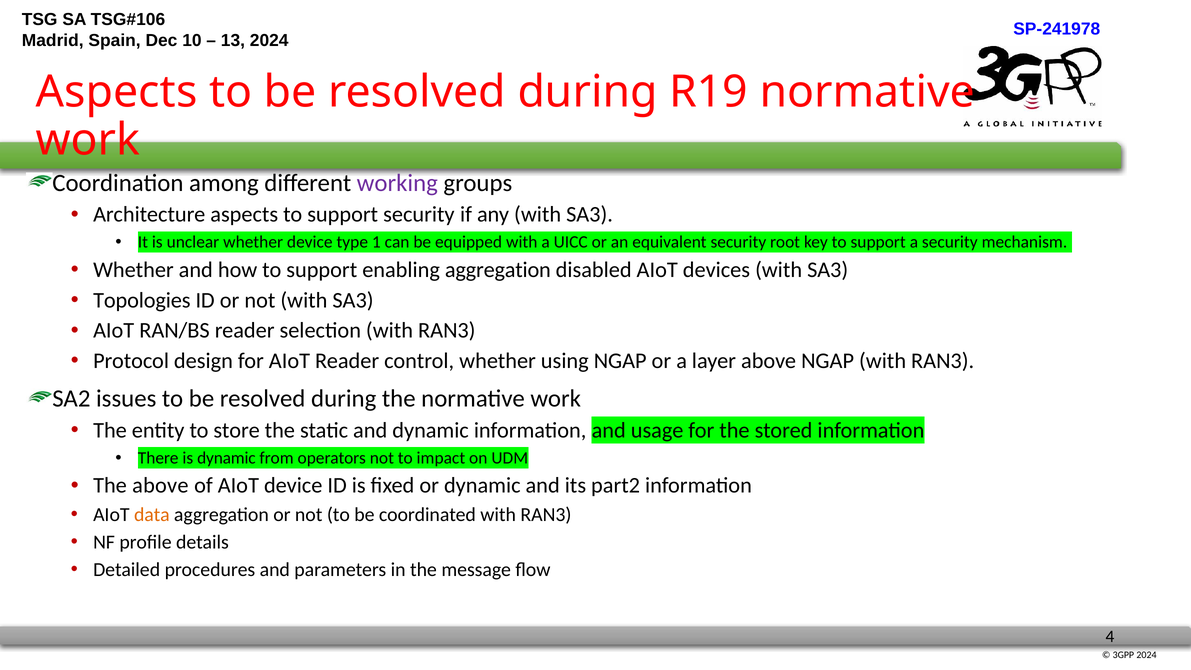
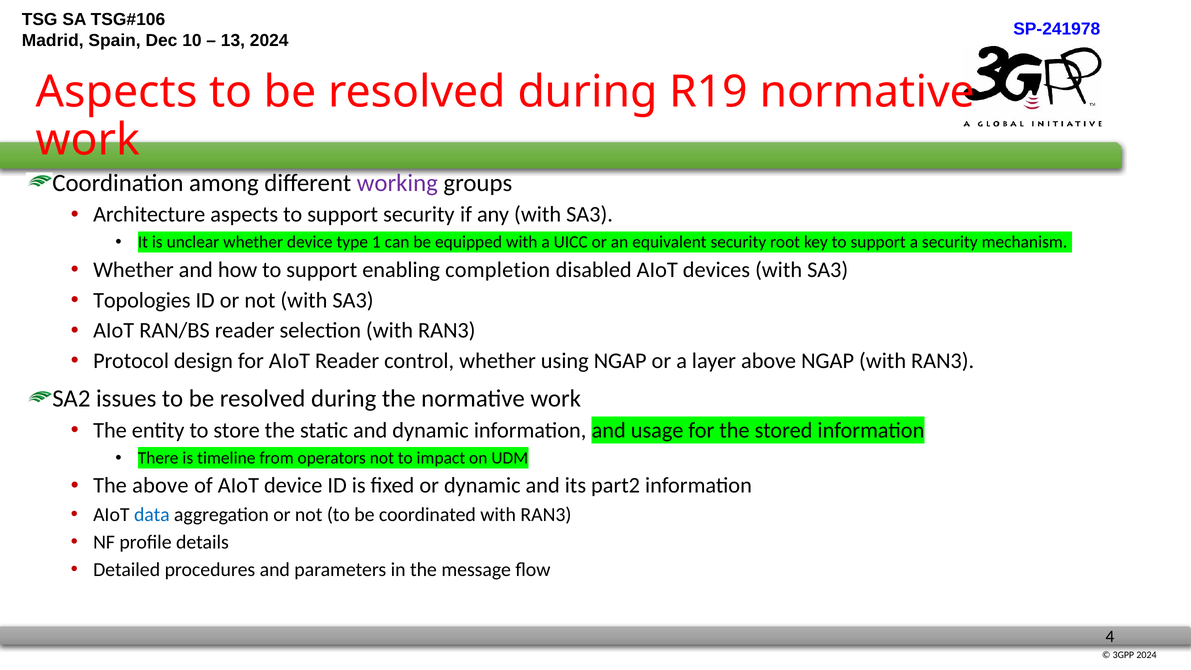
enabling aggregation: aggregation -> completion
is dynamic: dynamic -> timeline
data colour: orange -> blue
